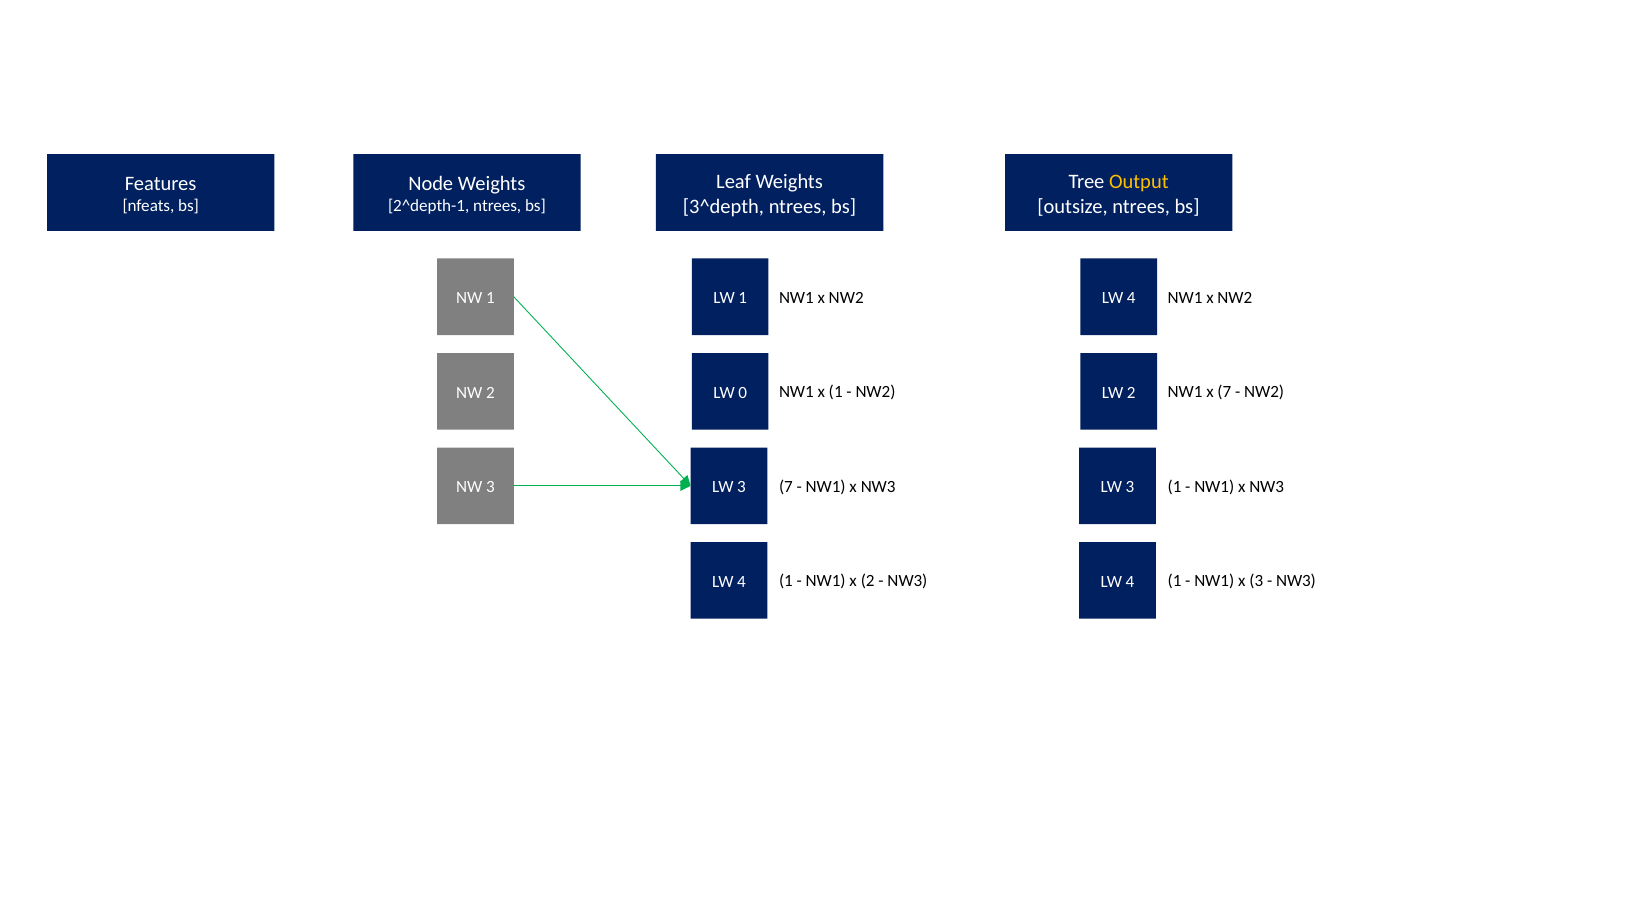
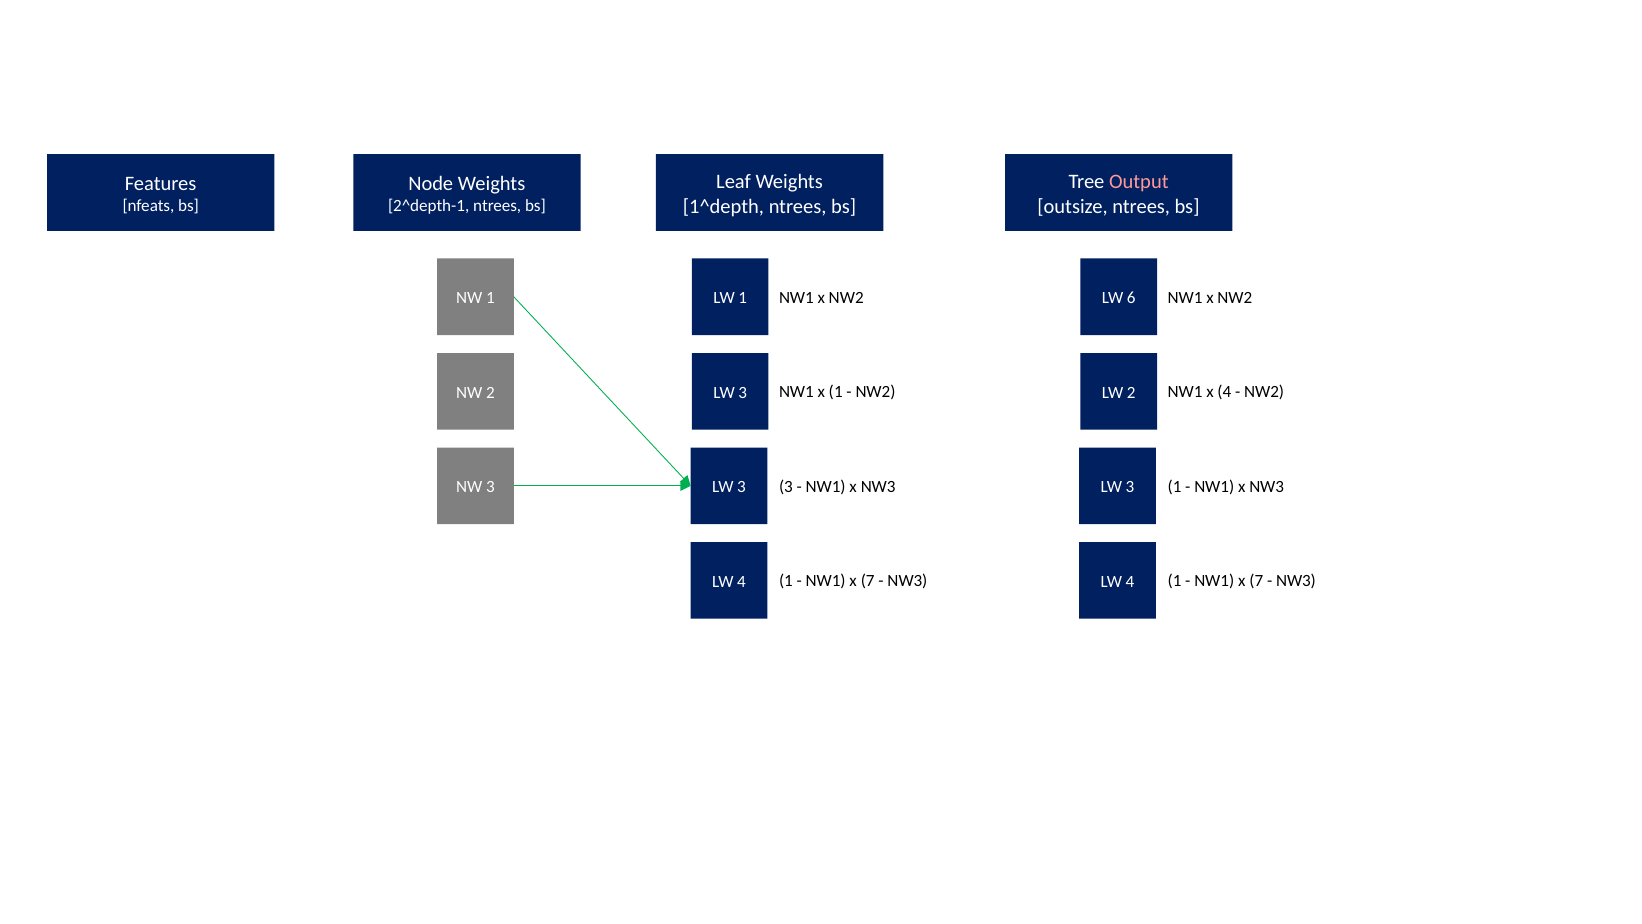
Output colour: yellow -> pink
3^depth: 3^depth -> 1^depth
4 at (1131, 298): 4 -> 6
x 7: 7 -> 4
0 at (743, 392): 0 -> 3
3 7: 7 -> 3
2 at (868, 581): 2 -> 7
3 at (1256, 581): 3 -> 7
